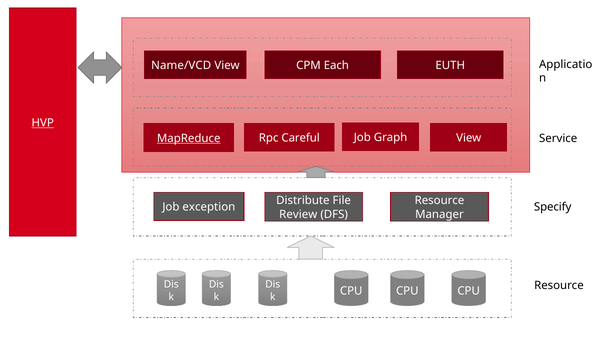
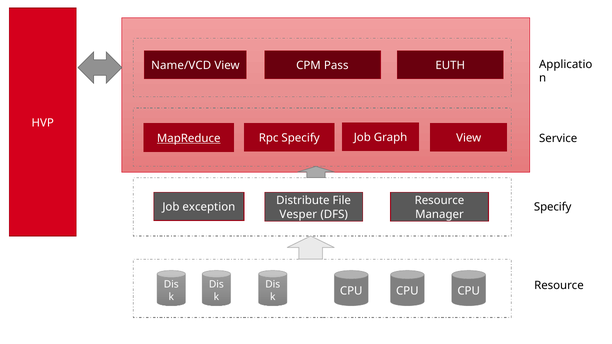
Each: Each -> Pass
HVP underline: present -> none
Rpc Careful: Careful -> Specify
Review: Review -> Vesper
